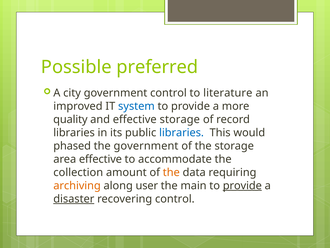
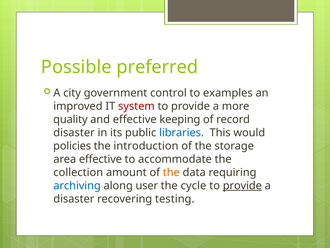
literature: literature -> examples
system colour: blue -> red
effective storage: storage -> keeping
libraries at (74, 132): libraries -> disaster
phased: phased -> policies
the government: government -> introduction
archiving colour: orange -> blue
main: main -> cycle
disaster at (74, 198) underline: present -> none
recovering control: control -> testing
